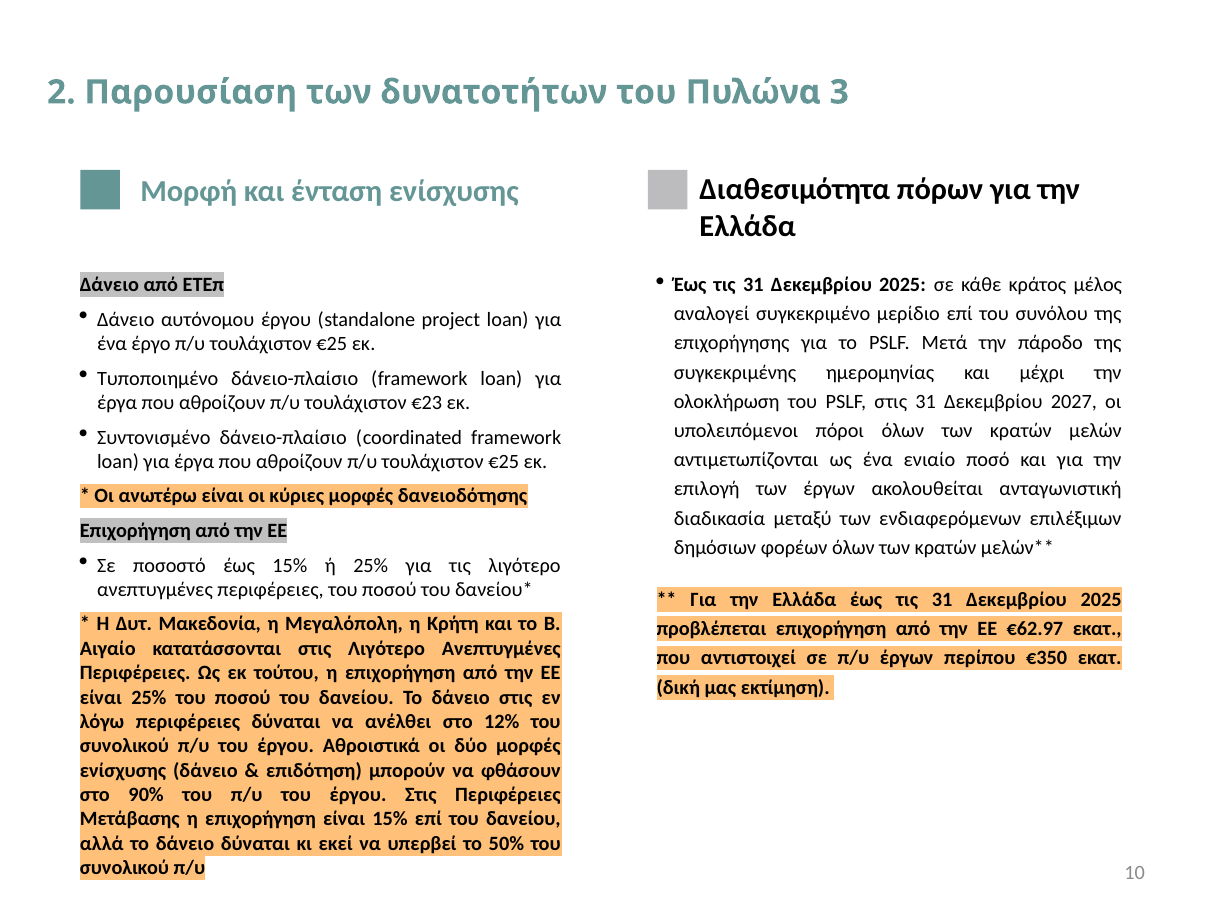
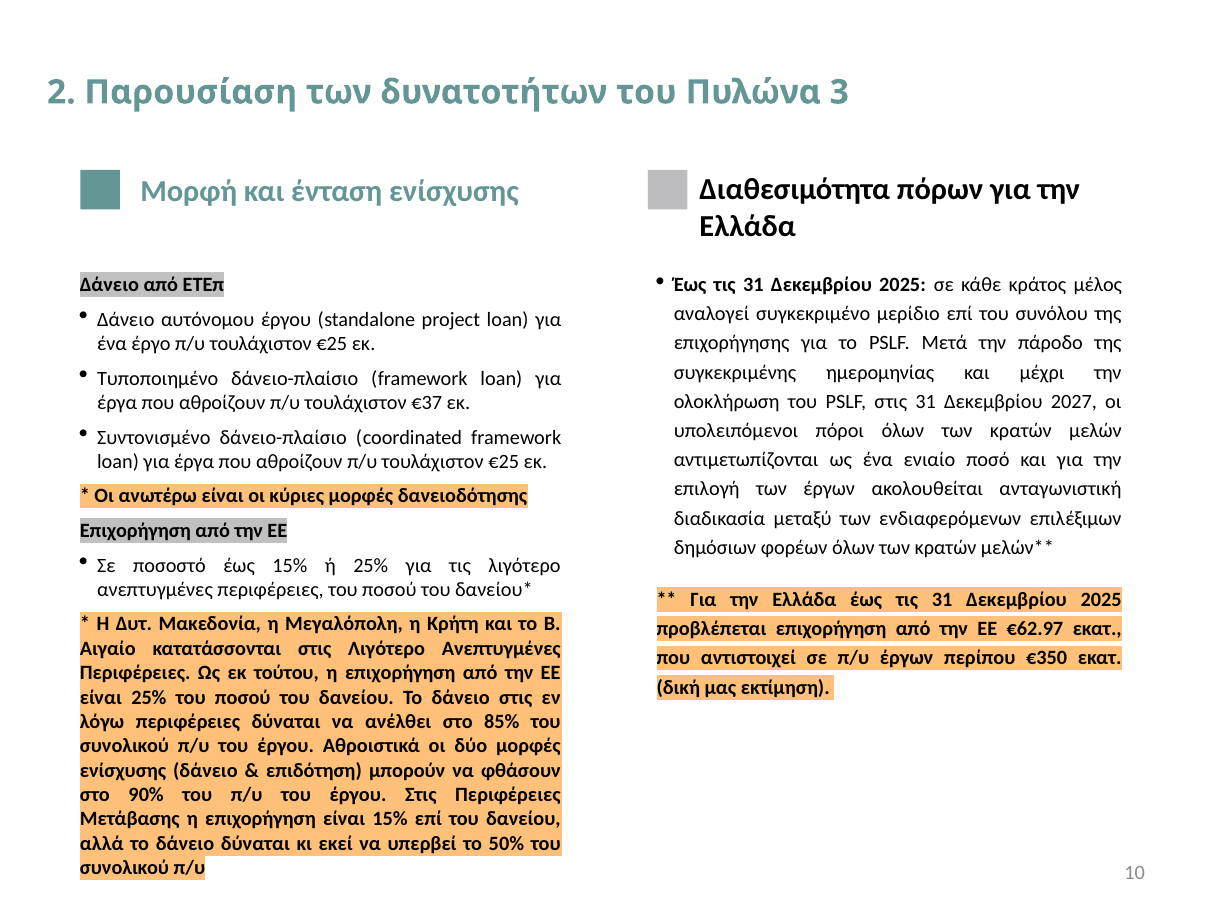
€23: €23 -> €37
12%: 12% -> 85%
